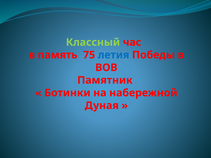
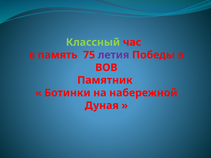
летия colour: blue -> purple
